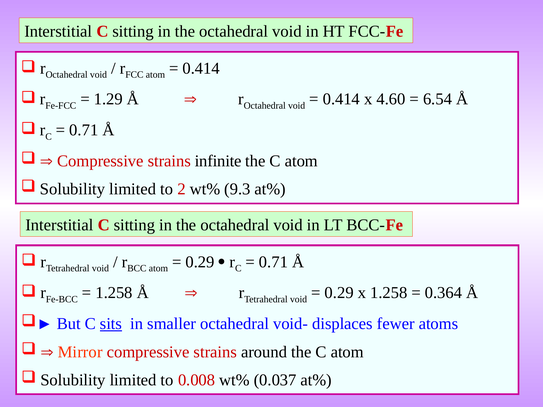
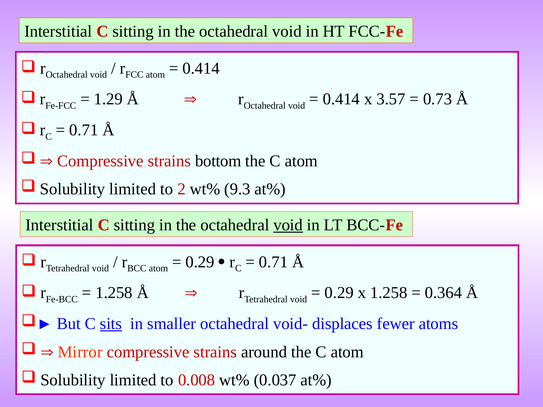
4.60: 4.60 -> 3.57
6.54: 6.54 -> 0.73
infinite: infinite -> bottom
void at (288, 225) underline: none -> present
